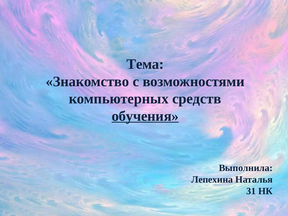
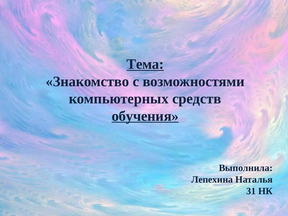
Тема underline: none -> present
